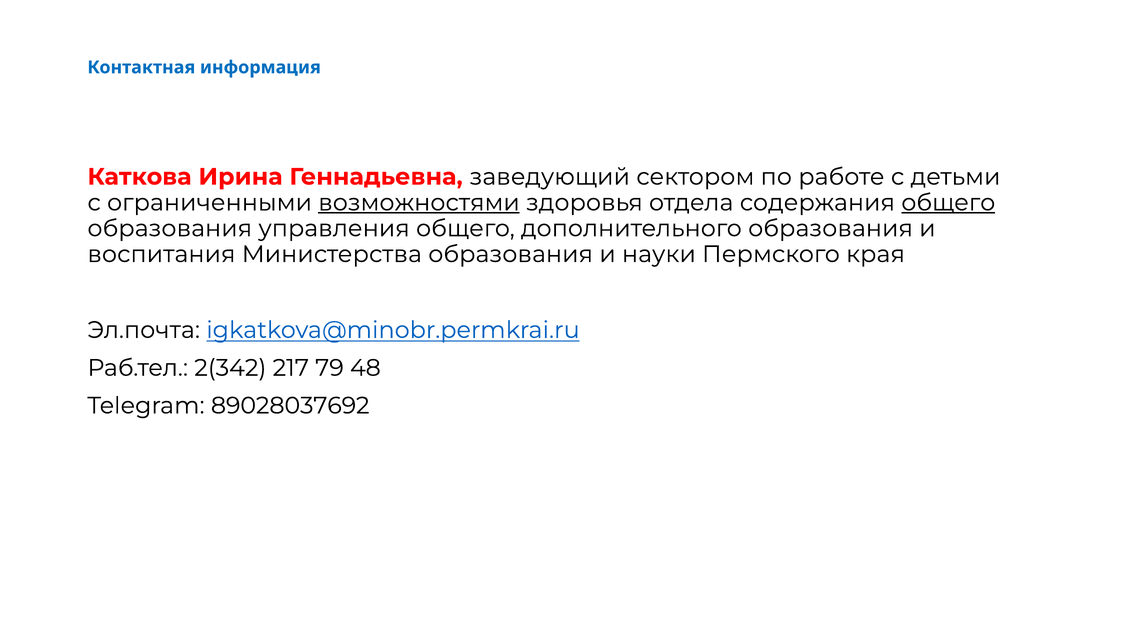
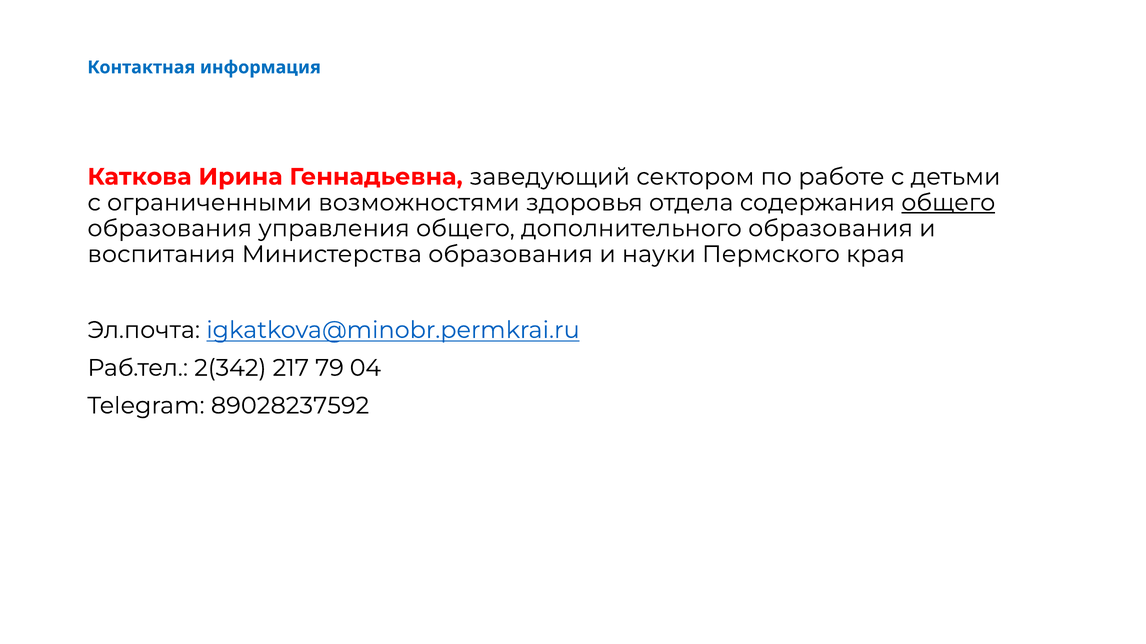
возможностями underline: present -> none
48: 48 -> 04
89028037692: 89028037692 -> 89028237592
